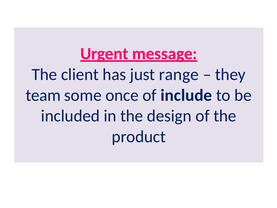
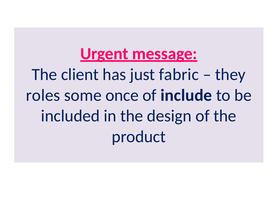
range: range -> fabric
team: team -> roles
